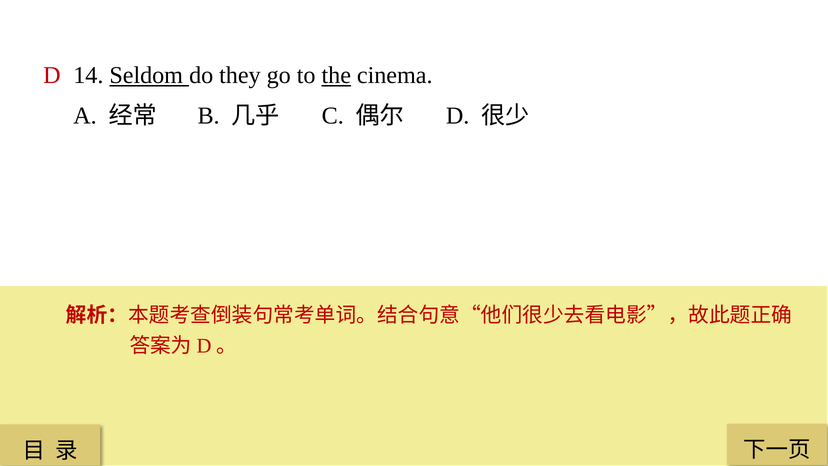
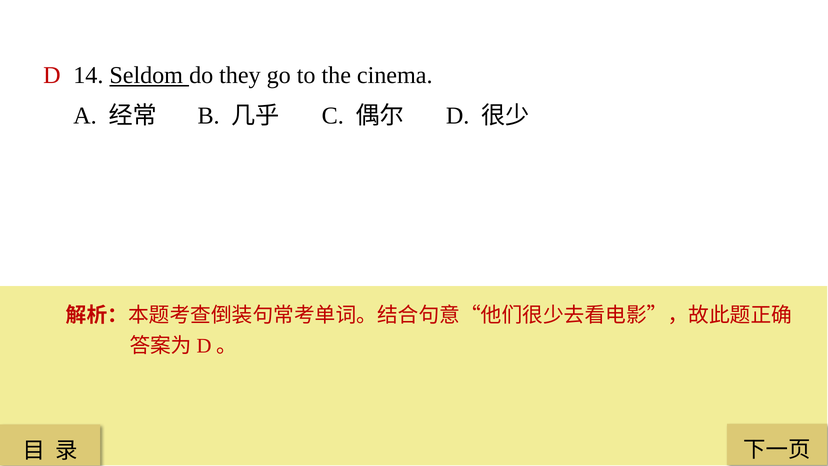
the underline: present -> none
